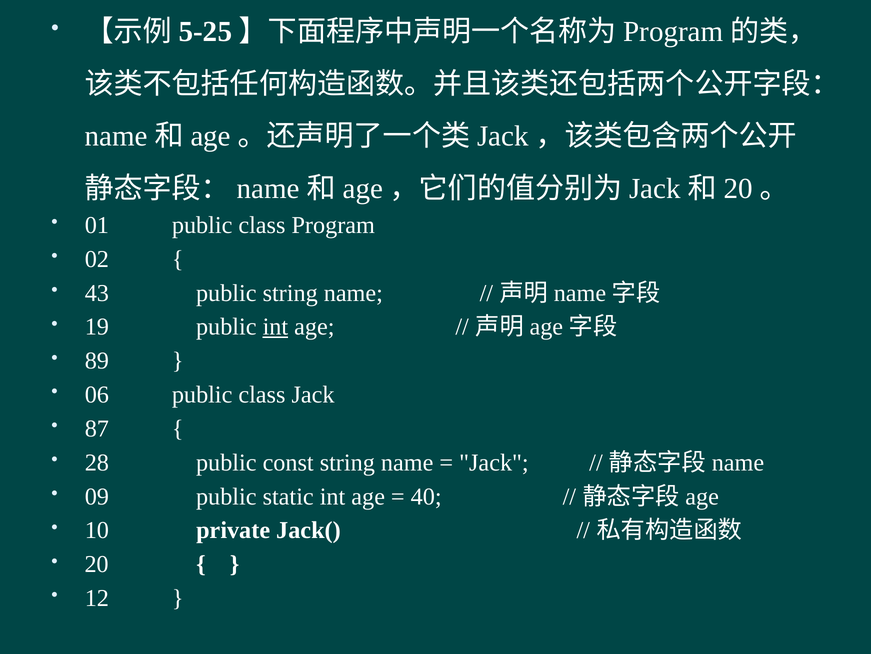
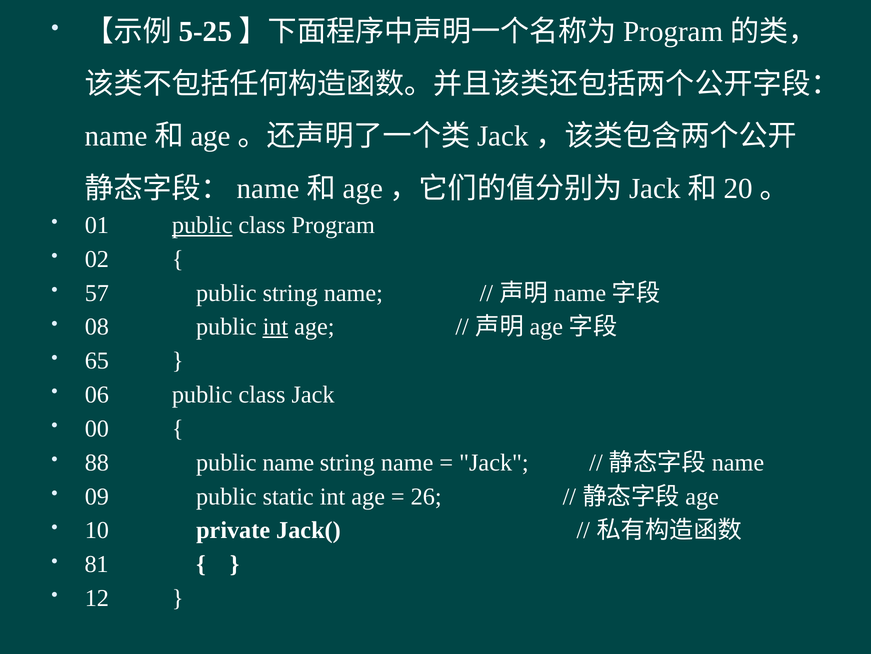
public at (202, 225) underline: none -> present
43: 43 -> 57
19: 19 -> 08
89: 89 -> 65
87: 87 -> 00
28: 28 -> 88
public const: const -> name
40: 40 -> 26
20: 20 -> 81
